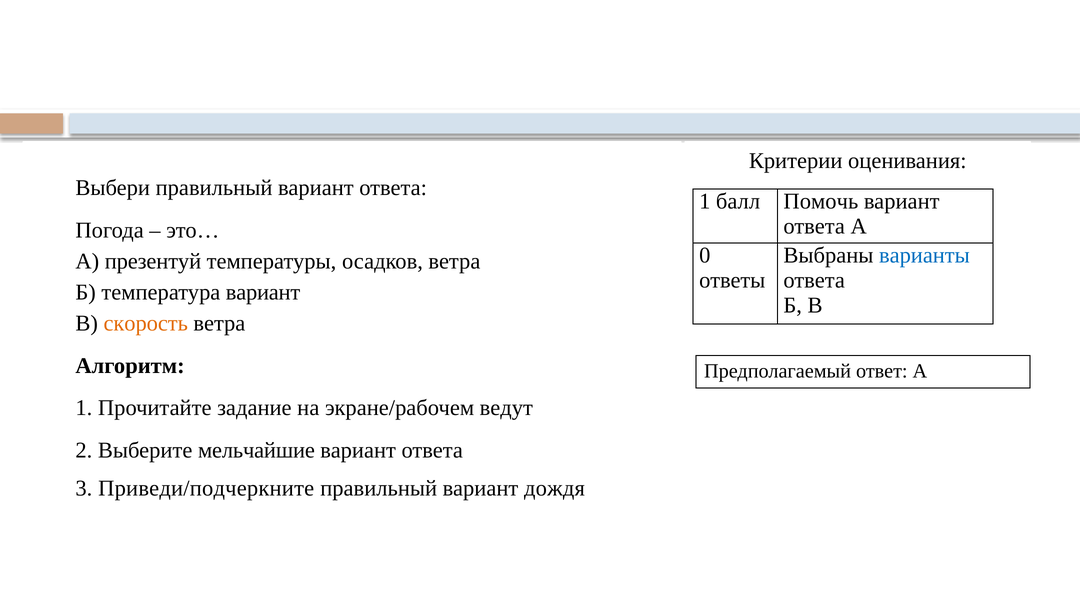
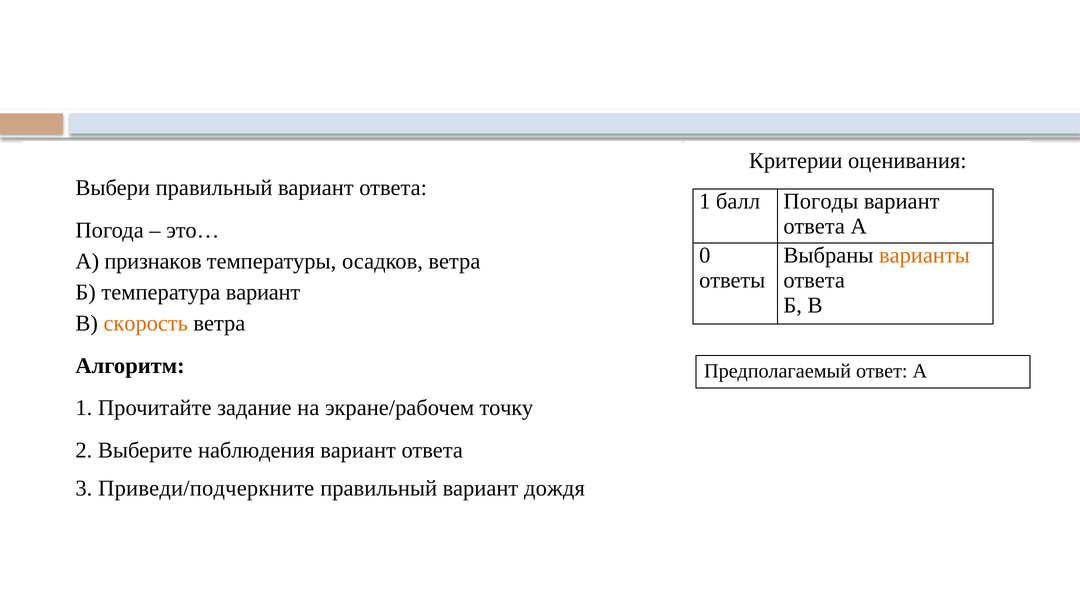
Помочь: Помочь -> Погоды
варианты colour: blue -> orange
презентуй: презентуй -> признаков
ведут: ведут -> точку
мельчайшие: мельчайшие -> наблюдения
